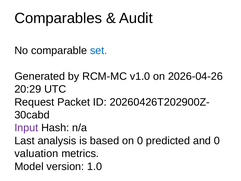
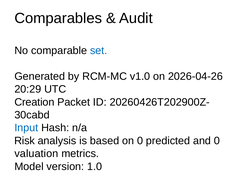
Request: Request -> Creation
Input colour: purple -> blue
Last: Last -> Risk
